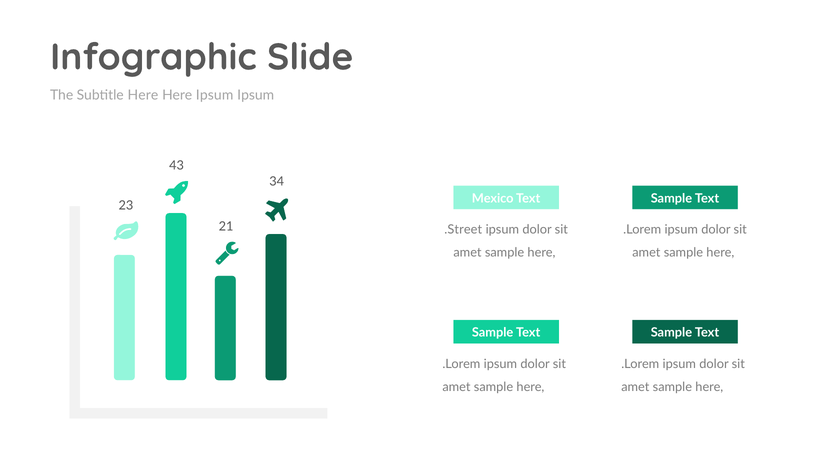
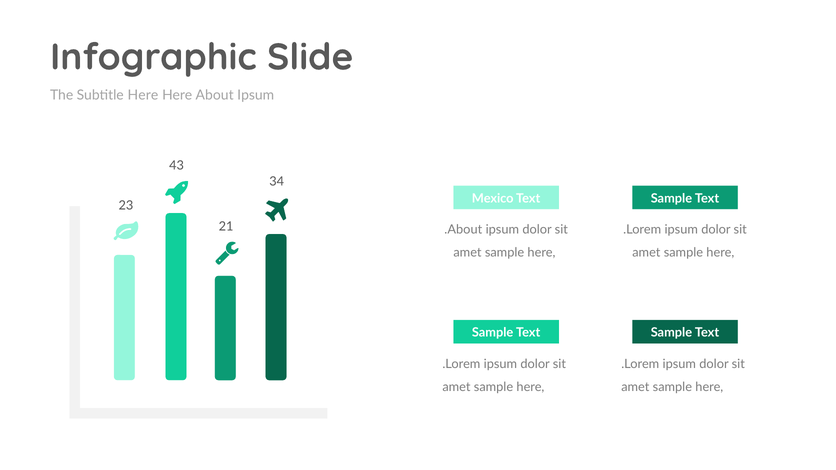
Here Ipsum: Ipsum -> About
.Street: .Street -> .About
